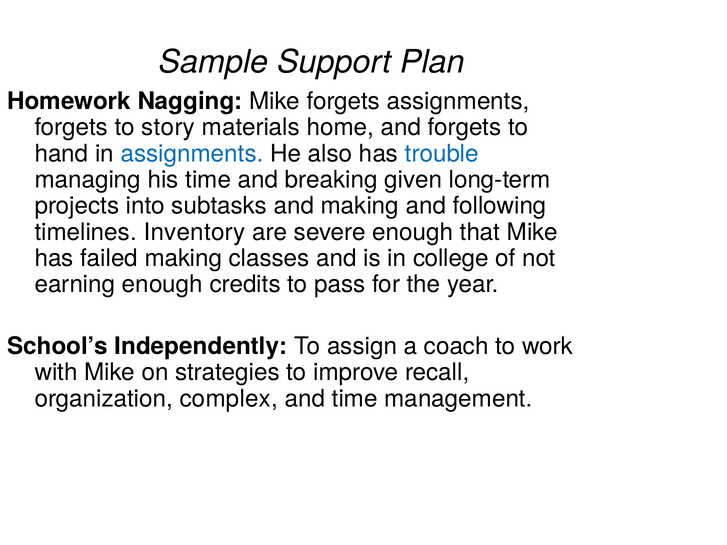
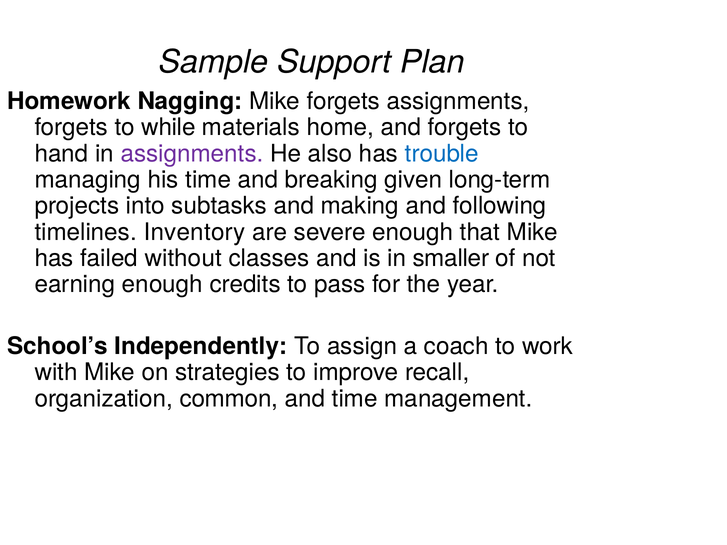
story: story -> while
assignments at (192, 154) colour: blue -> purple
failed making: making -> without
college: college -> smaller
complex: complex -> common
